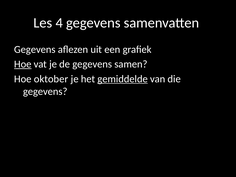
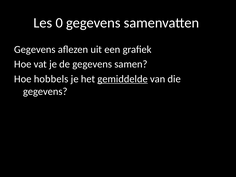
4: 4 -> 0
Hoe at (23, 64) underline: present -> none
oktober: oktober -> hobbels
